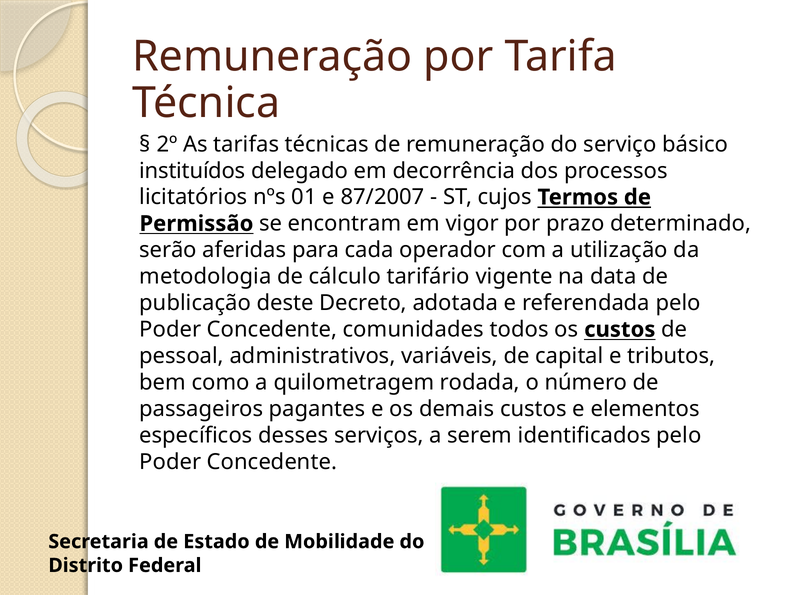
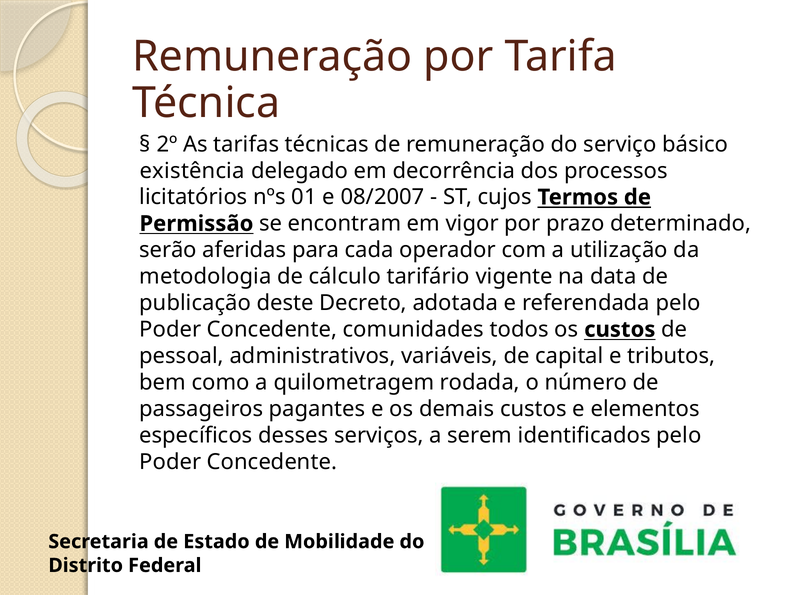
instituídos: instituídos -> existência
87/2007: 87/2007 -> 08/2007
